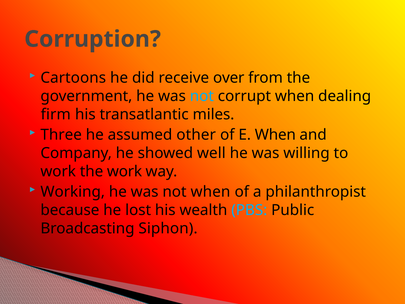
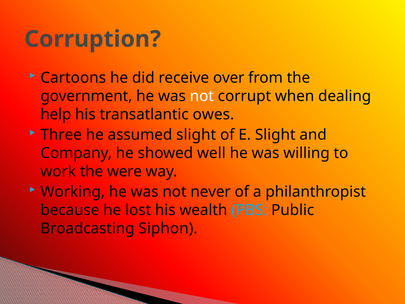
not at (202, 96) colour: light blue -> white
firm: firm -> help
miles: miles -> owes
assumed other: other -> slight
E When: When -> Slight
the work: work -> were
not when: when -> never
